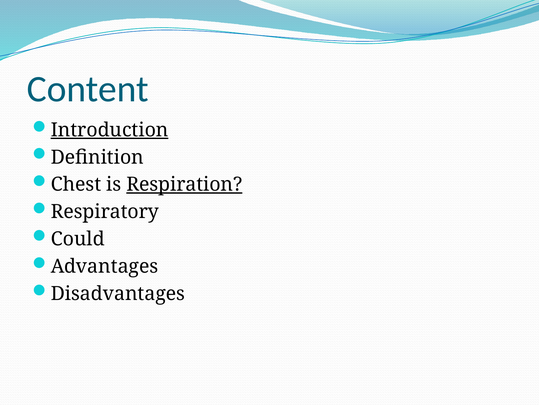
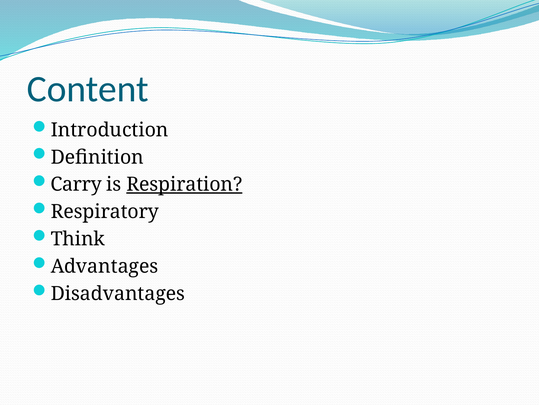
Introduction underline: present -> none
Chest: Chest -> Carry
Could: Could -> Think
